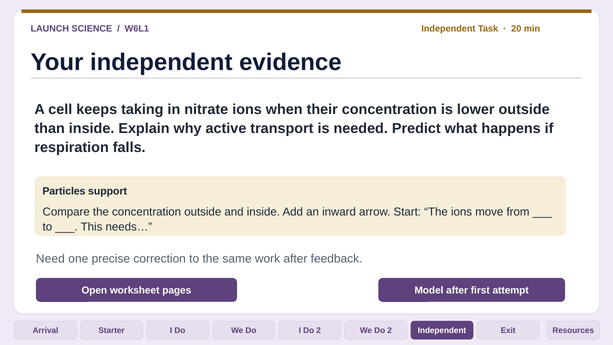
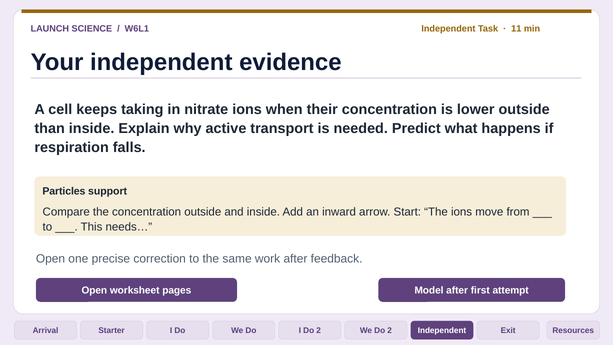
20: 20 -> 11
Need at (50, 258): Need -> Open
